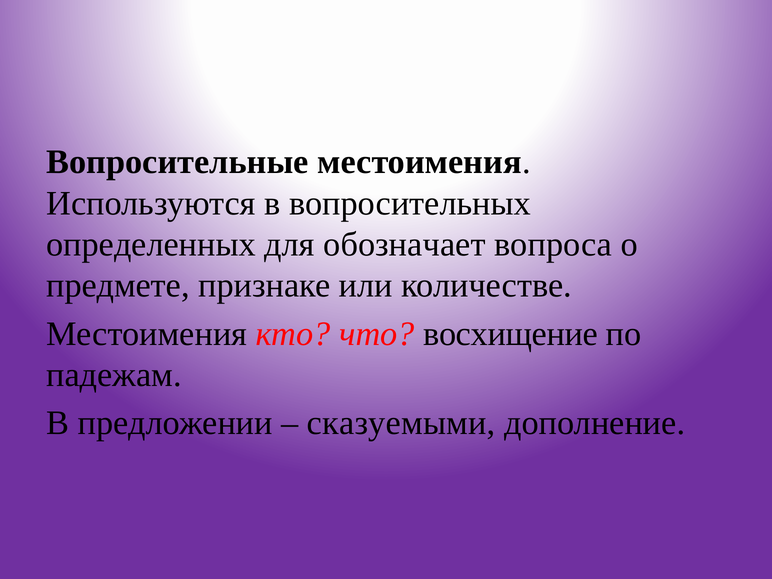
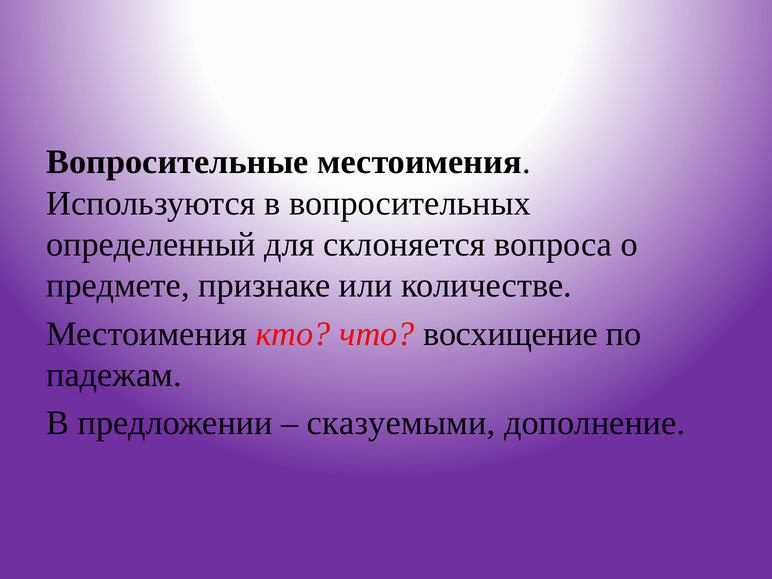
определенных: определенных -> определенный
обозначает: обозначает -> склоняется
